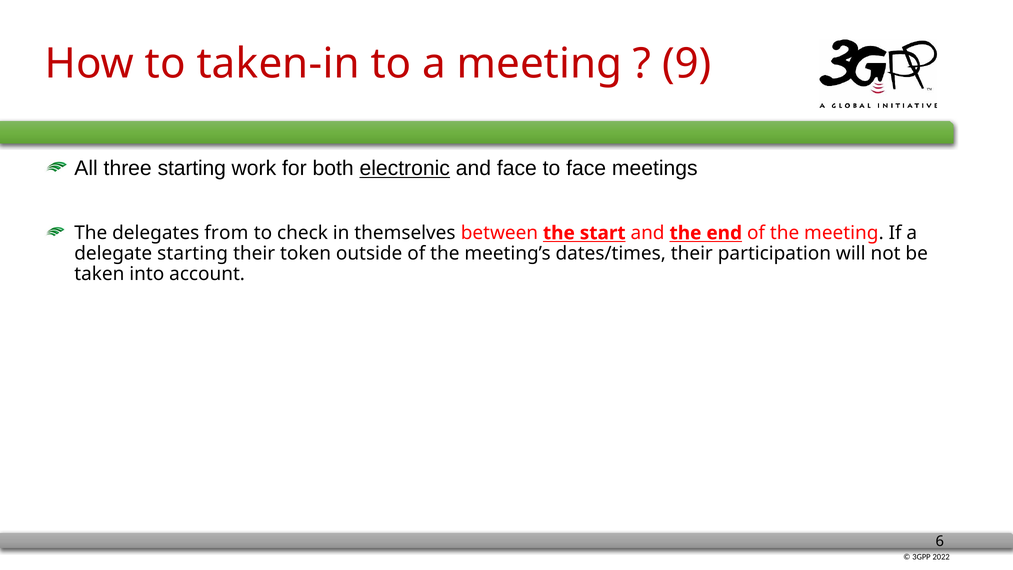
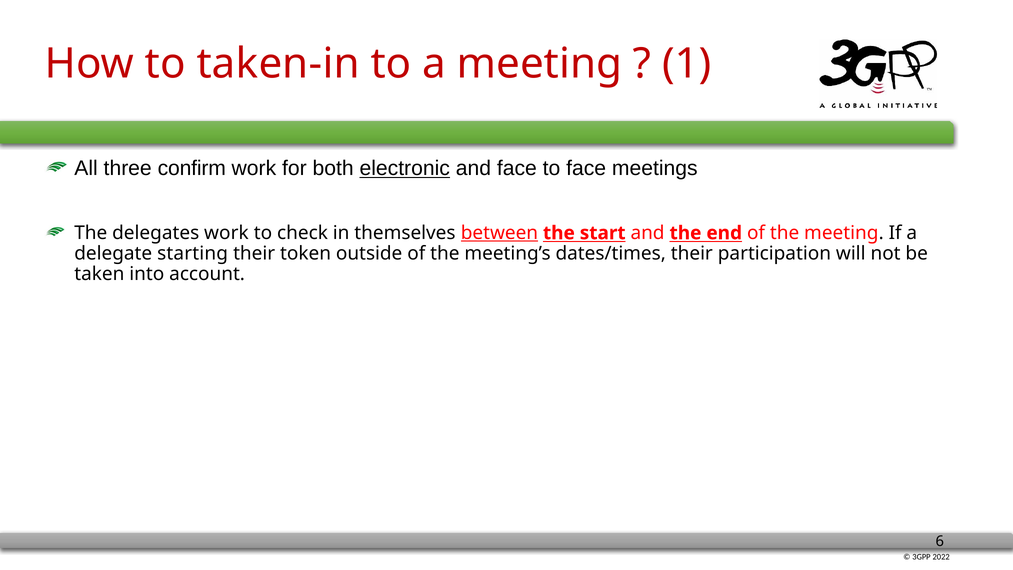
9: 9 -> 1
three starting: starting -> confirm
delegates from: from -> work
between underline: none -> present
